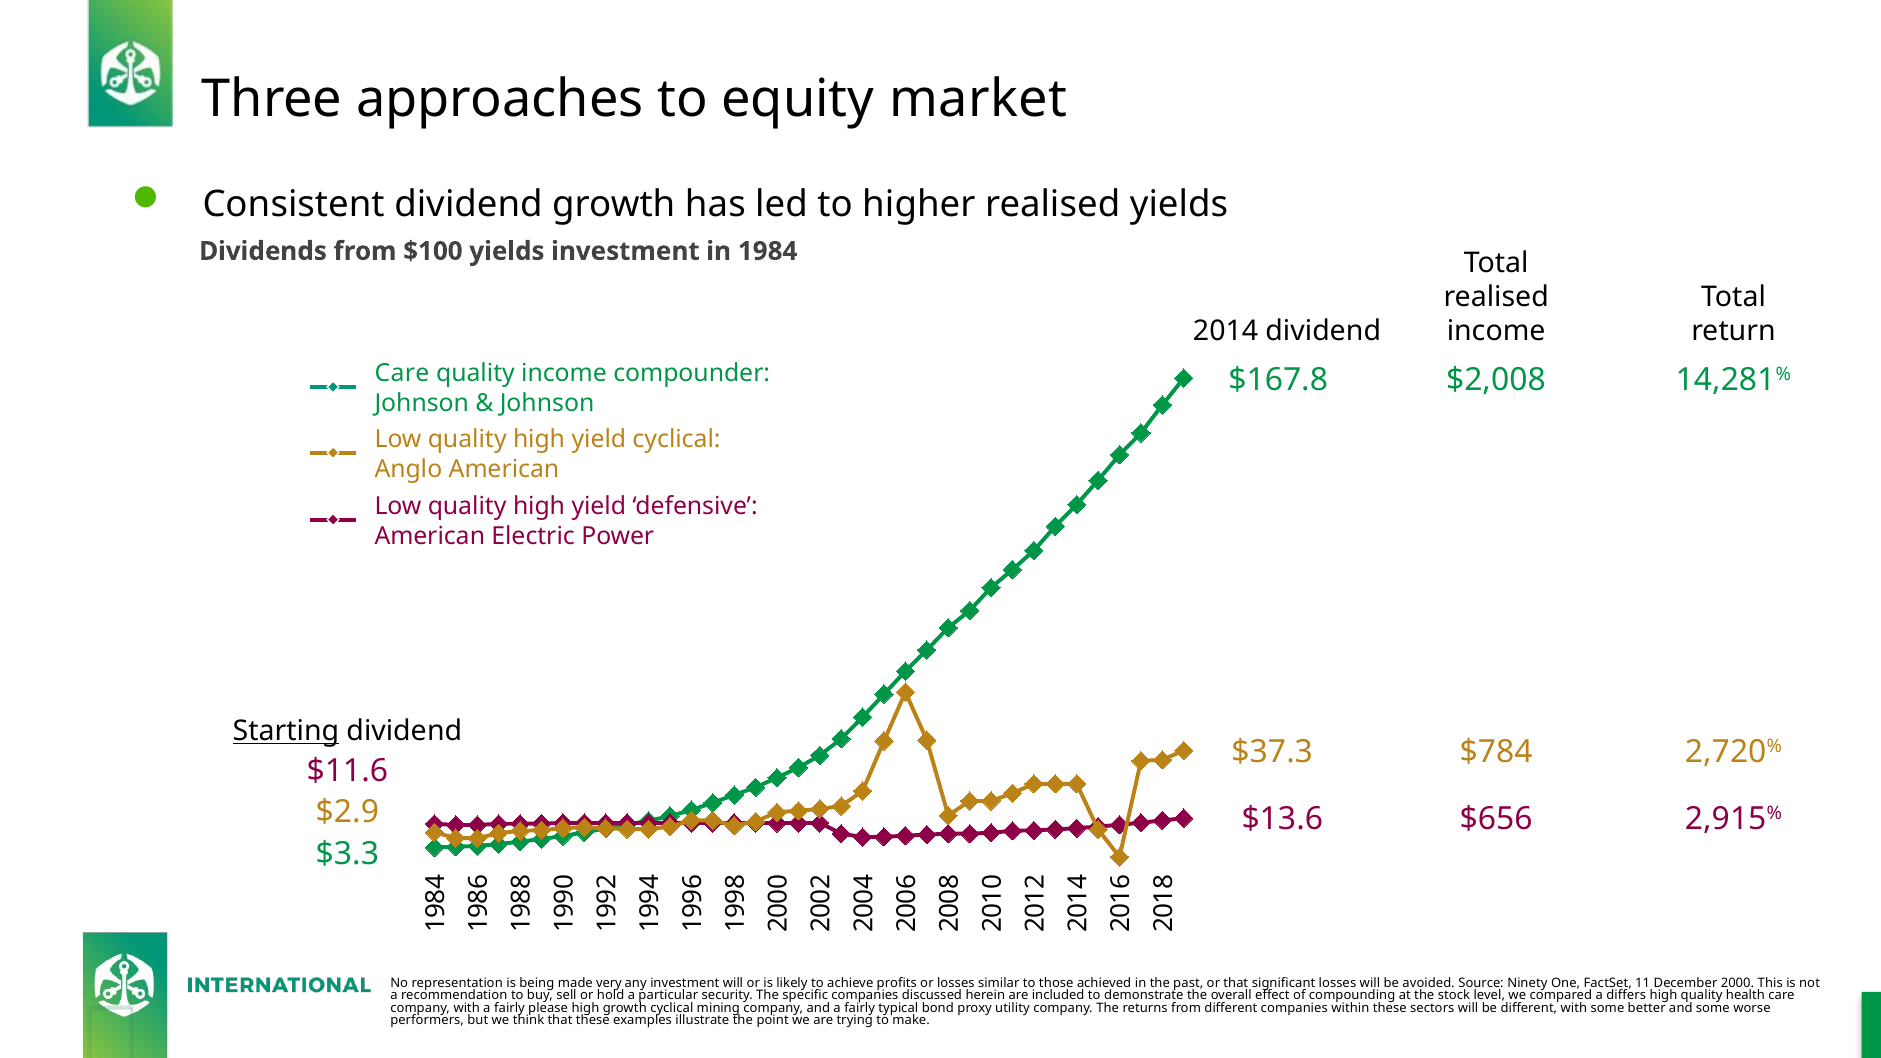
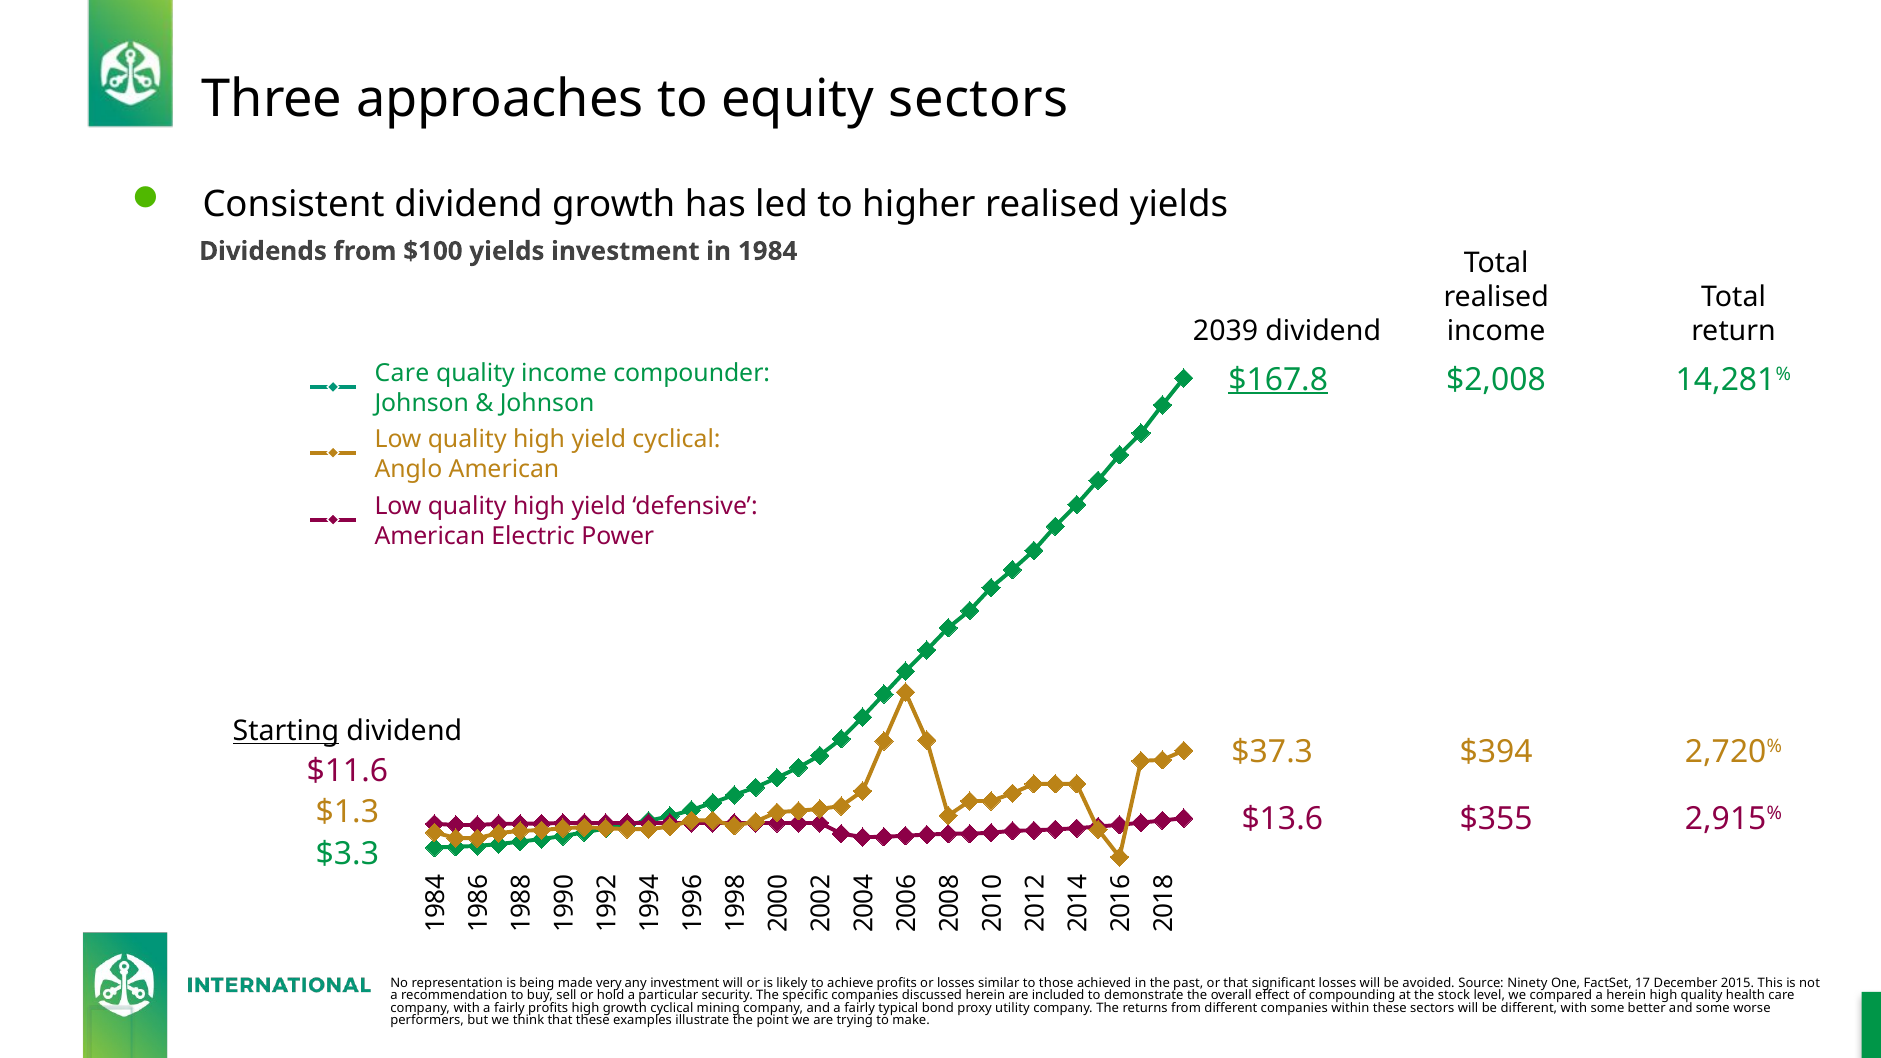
equity market: market -> sectors
2014: 2014 -> 2039
$167.8 underline: none -> present
$784: $784 -> $394
$2.9: $2.9 -> $1.3
$656: $656 -> $355
11: 11 -> 17
2000: 2000 -> 2015
a differs: differs -> herein
fairly please: please -> profits
